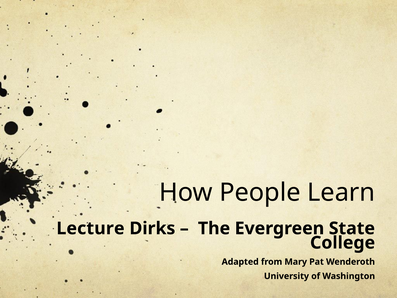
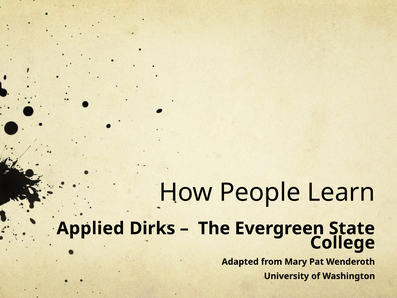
Lecture: Lecture -> Applied
